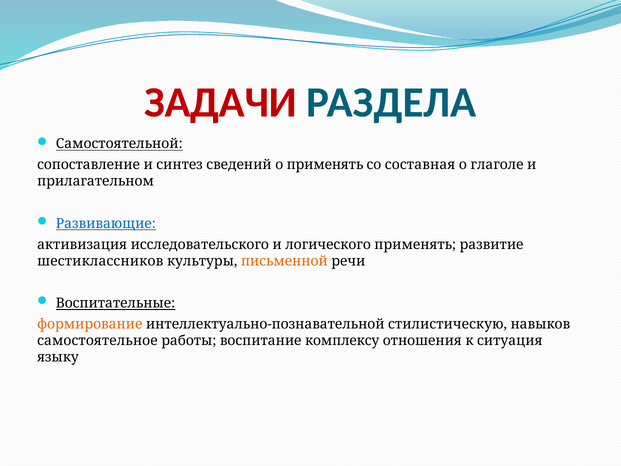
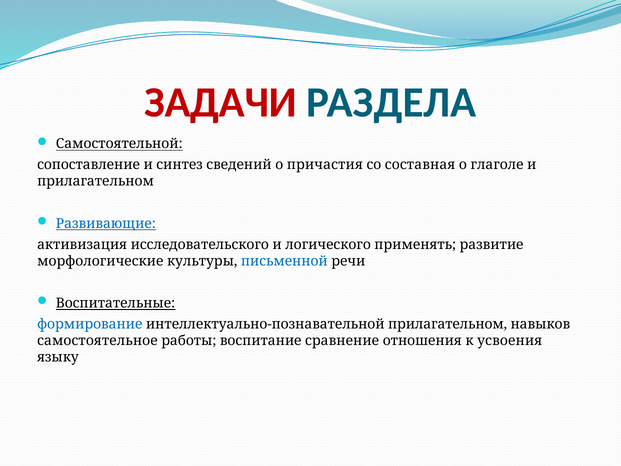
о применять: применять -> причастия
шестиклассников: шестиклассников -> морфологические
письменной colour: orange -> blue
формирование colour: orange -> blue
интеллектуально-познавательной стилистическую: стилистическую -> прилагательном
комплексу: комплексу -> сравнение
ситуация: ситуация -> усвоения
